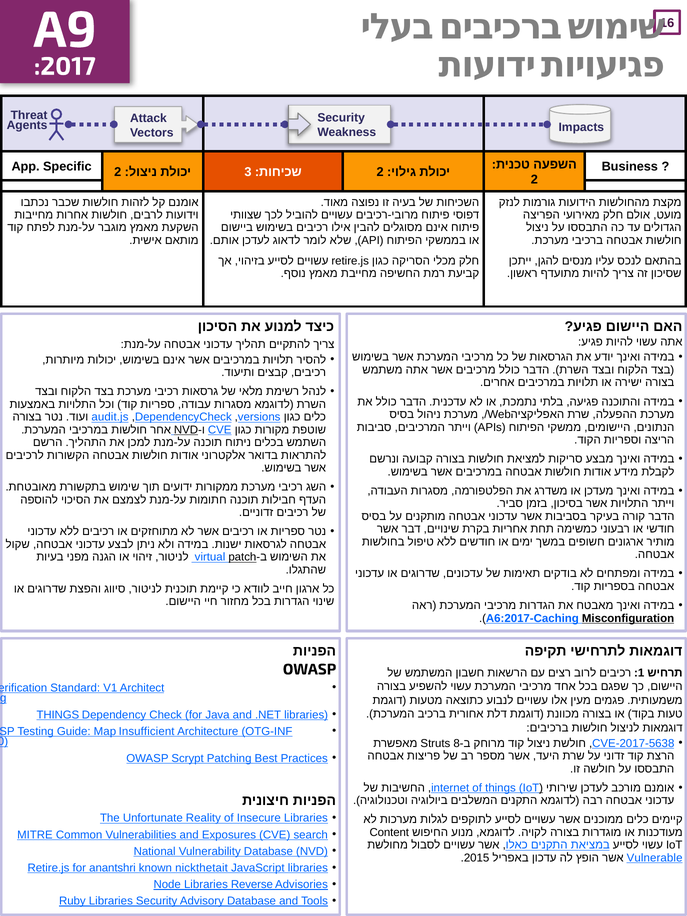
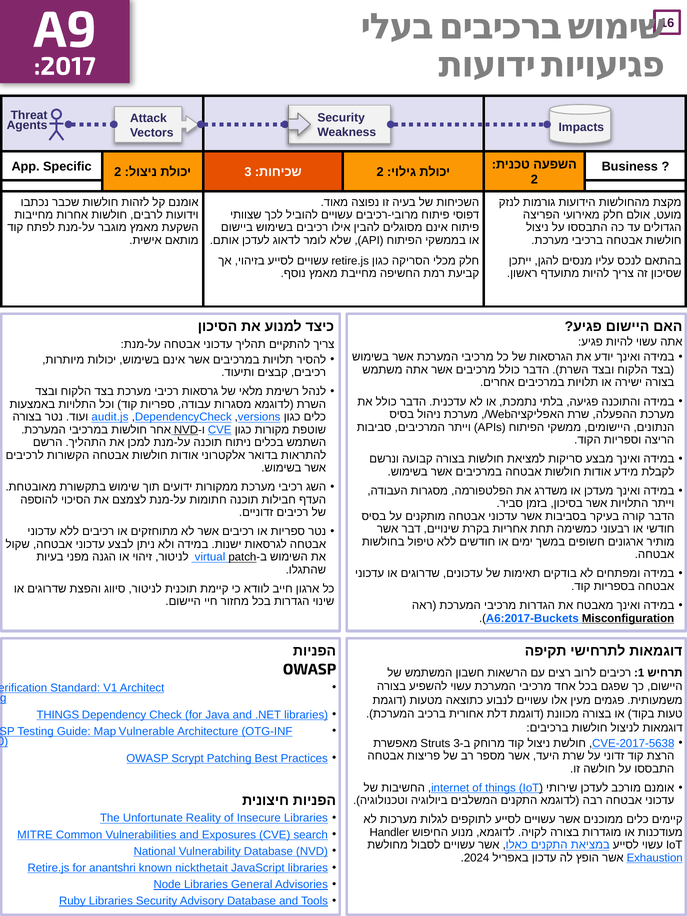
A6:2017-Caching: A6:2017-Caching -> A6:2017-Buckets
Insufficient: Insufficient -> Vulnerable
8 at (457, 743): 8 -> 3
Content: Content -> Handler
2015: 2015 -> 2024
Vulnerable: Vulnerable -> Exhaustion
Reverse: Reverse -> General
